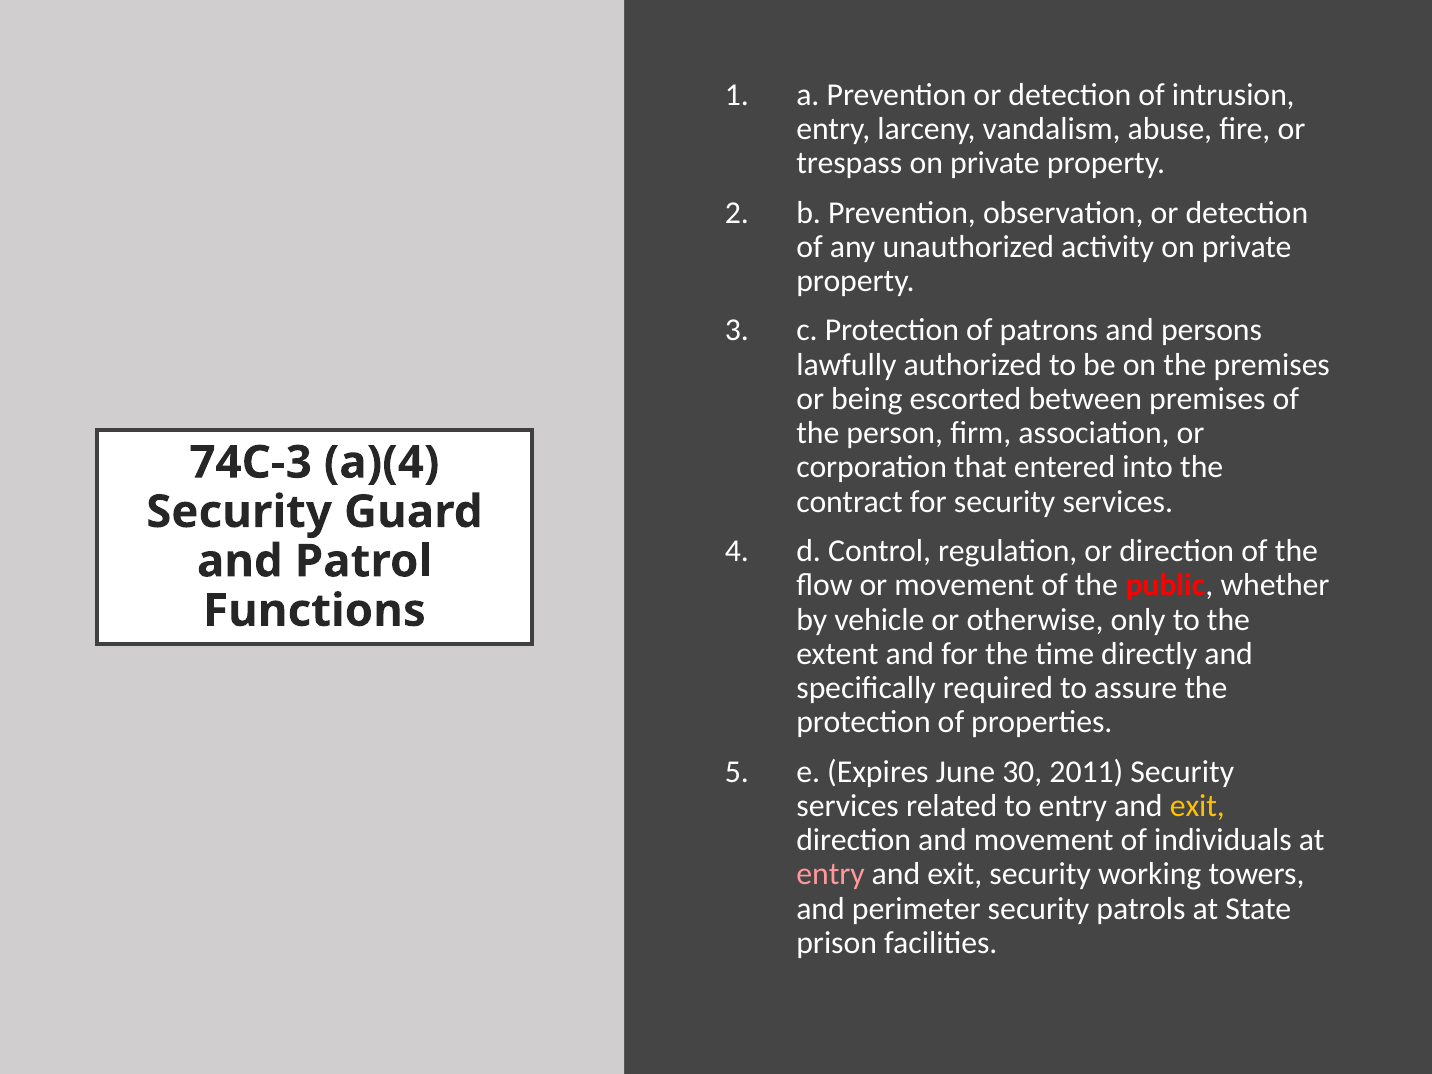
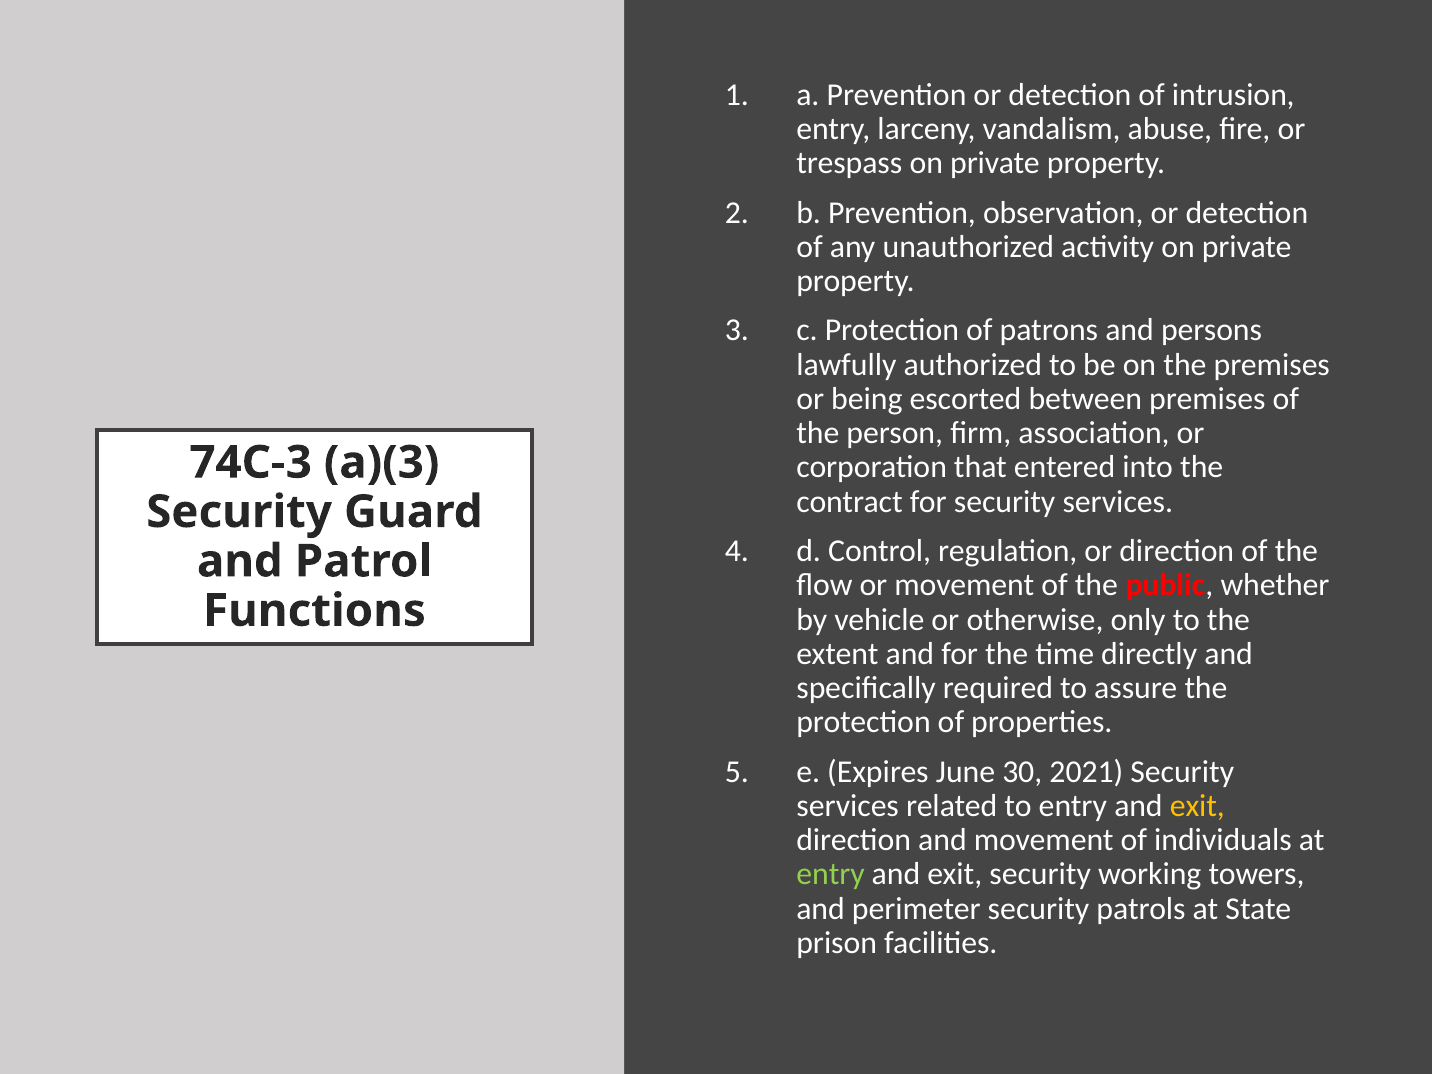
a)(4: a)(4 -> a)(3
2011: 2011 -> 2021
entry at (831, 874) colour: pink -> light green
